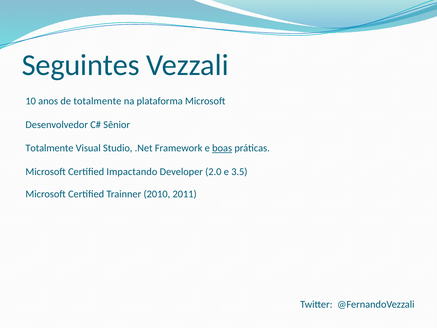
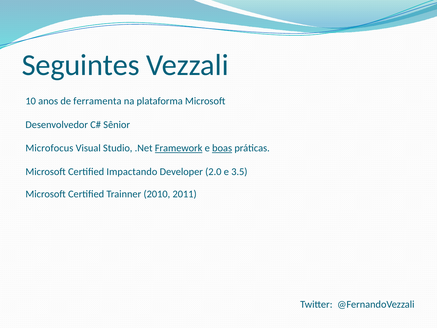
de totalmente: totalmente -> ferramenta
Totalmente at (49, 148): Totalmente -> Microfocus
Framework underline: none -> present
